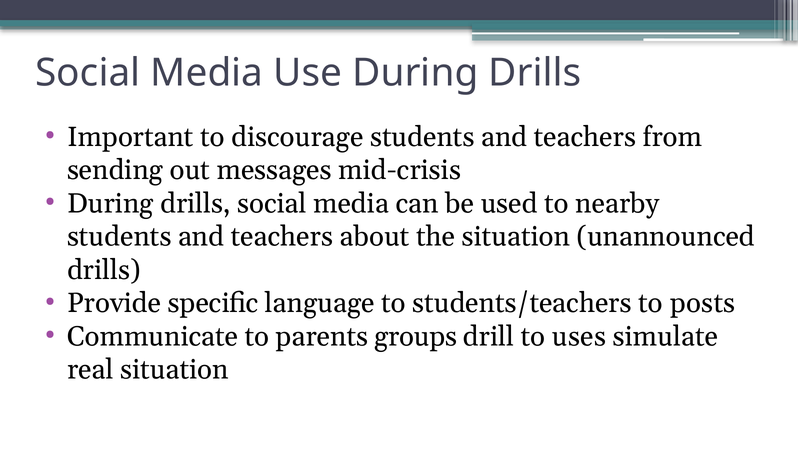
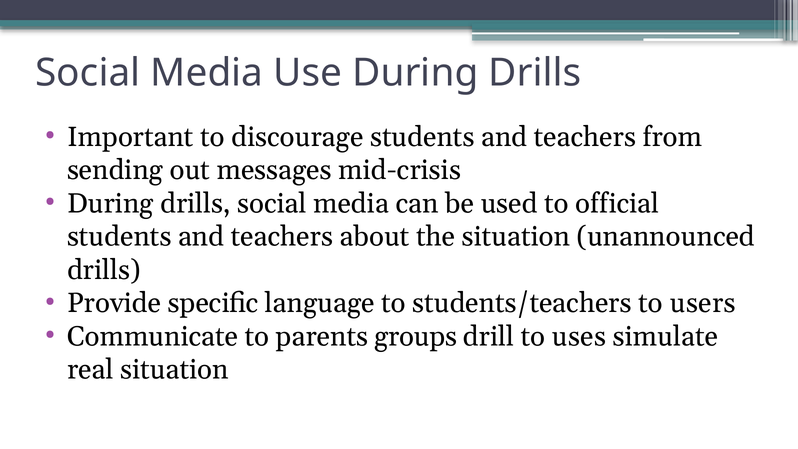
nearby: nearby -> official
posts: posts -> users
